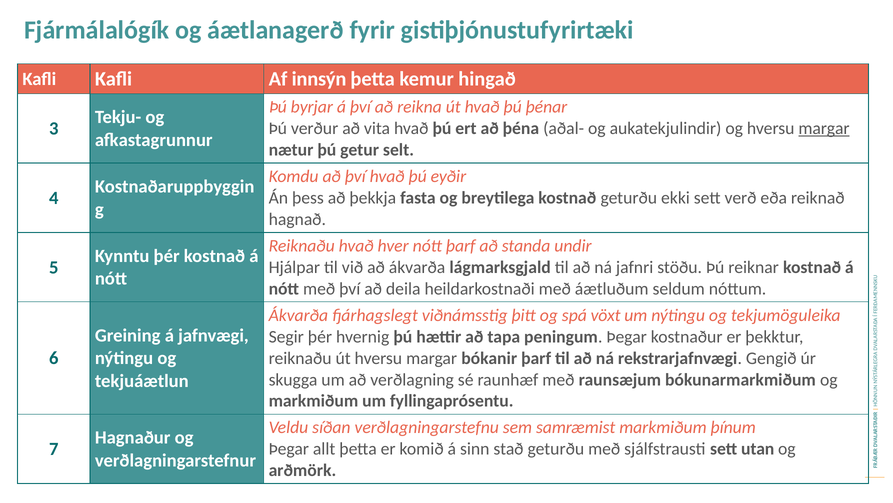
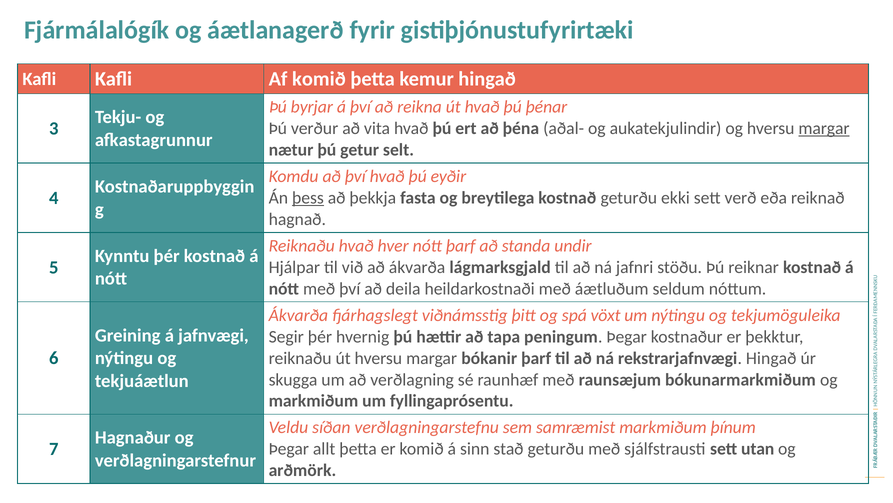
Af innsýn: innsýn -> komið
þess underline: none -> present
rekstrarjafnvægi Gengið: Gengið -> Hingað
